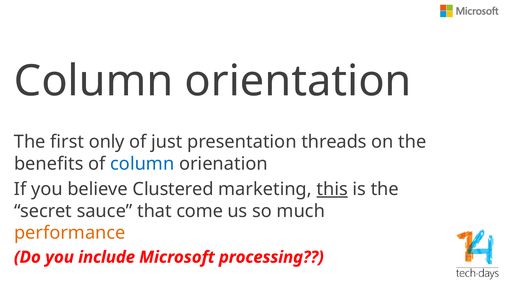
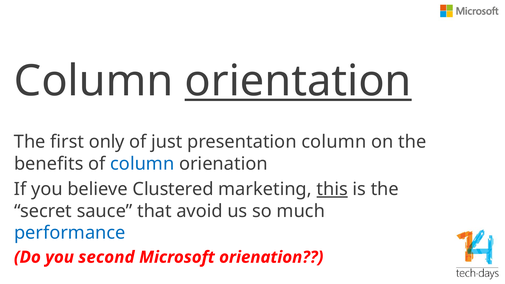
orientation underline: none -> present
presentation threads: threads -> column
come: come -> avoid
performance colour: orange -> blue
include: include -> second
Microsoft processing: processing -> orienation
